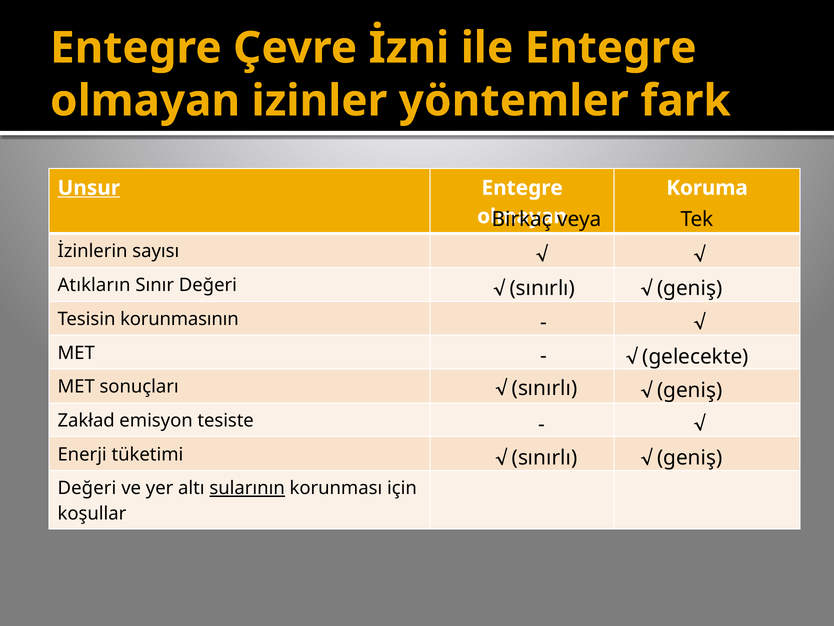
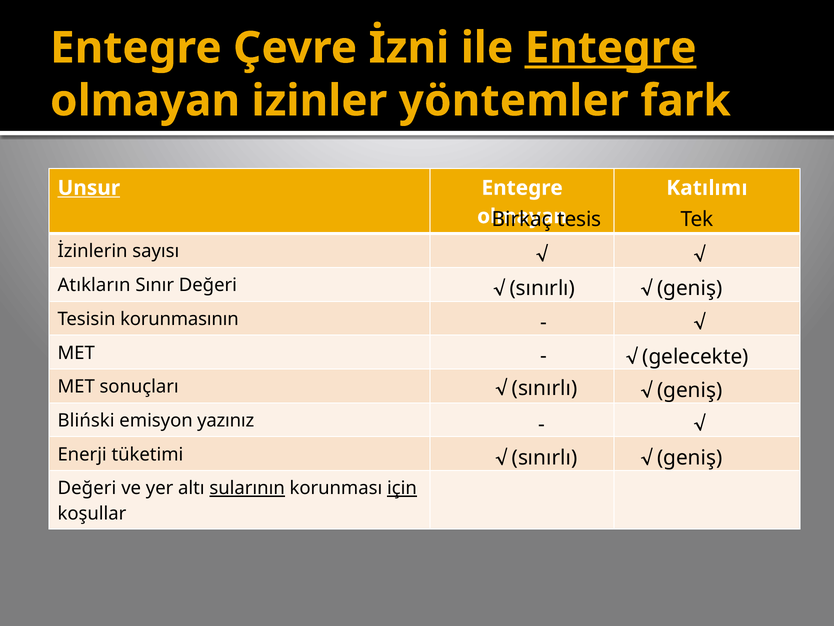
Entegre at (611, 48) underline: none -> present
Koruma: Koruma -> Katılımı
veya: veya -> tesis
Zakład: Zakład -> Bliński
tesiste: tesiste -> yazınız
için underline: none -> present
